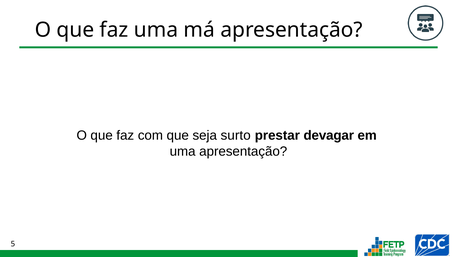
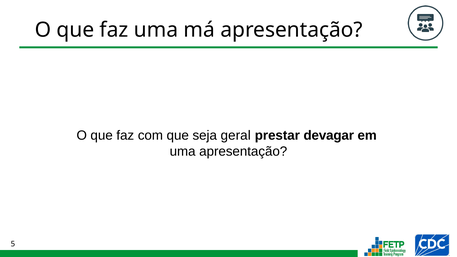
surto: surto -> geral
